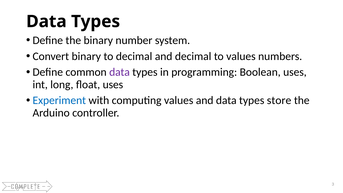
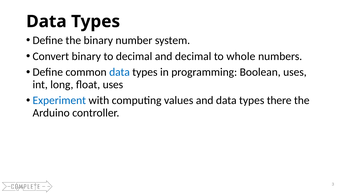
to values: values -> whole
data at (119, 72) colour: purple -> blue
store: store -> there
